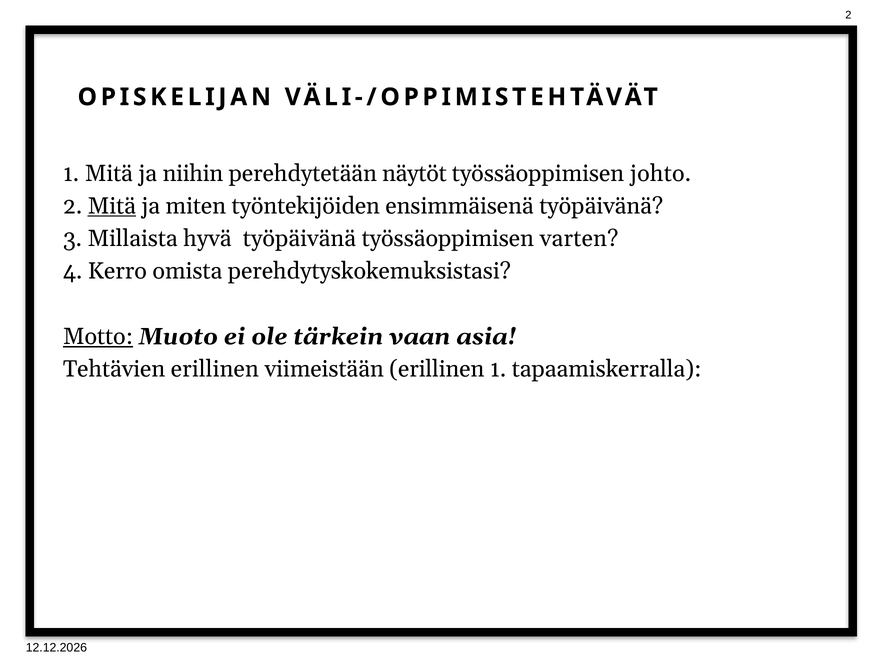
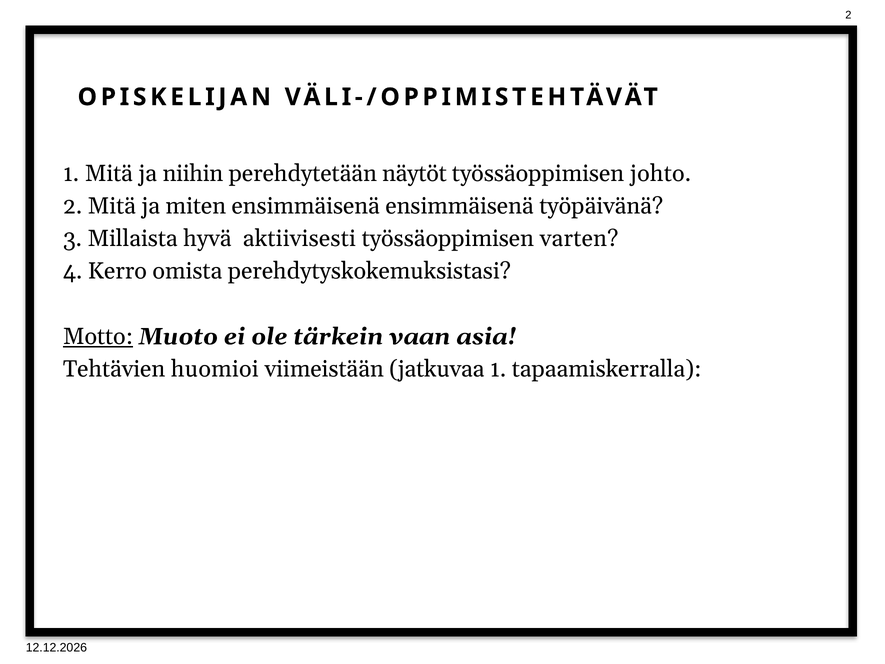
Mitä at (112, 206) underline: present -> none
miten työntekijöiden: työntekijöiden -> ensimmäisenä
hyvä työpäivänä: työpäivänä -> aktiivisesti
Tehtävien erillinen: erillinen -> huomioi
viimeistään erillinen: erillinen -> jatkuvaa
